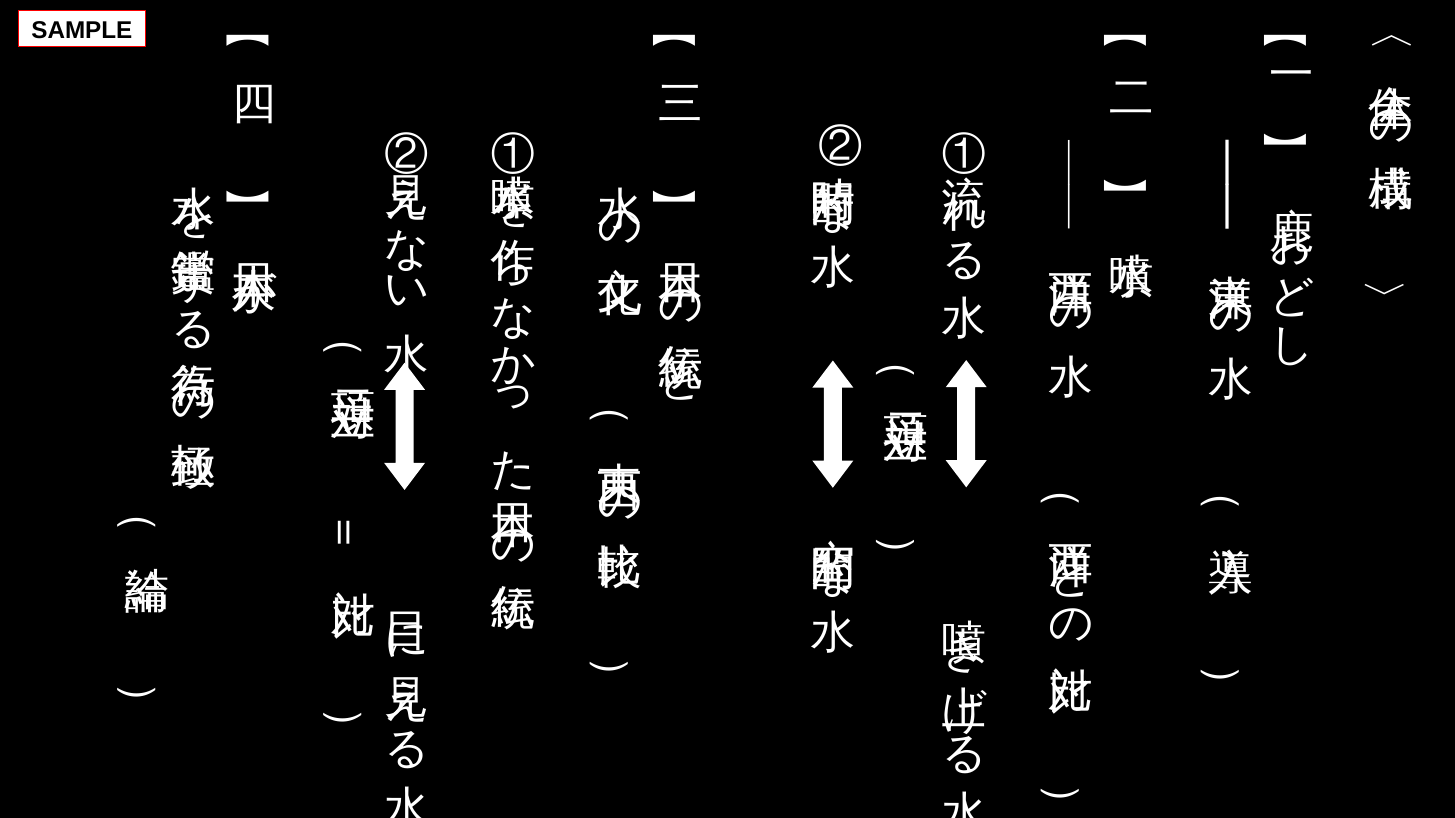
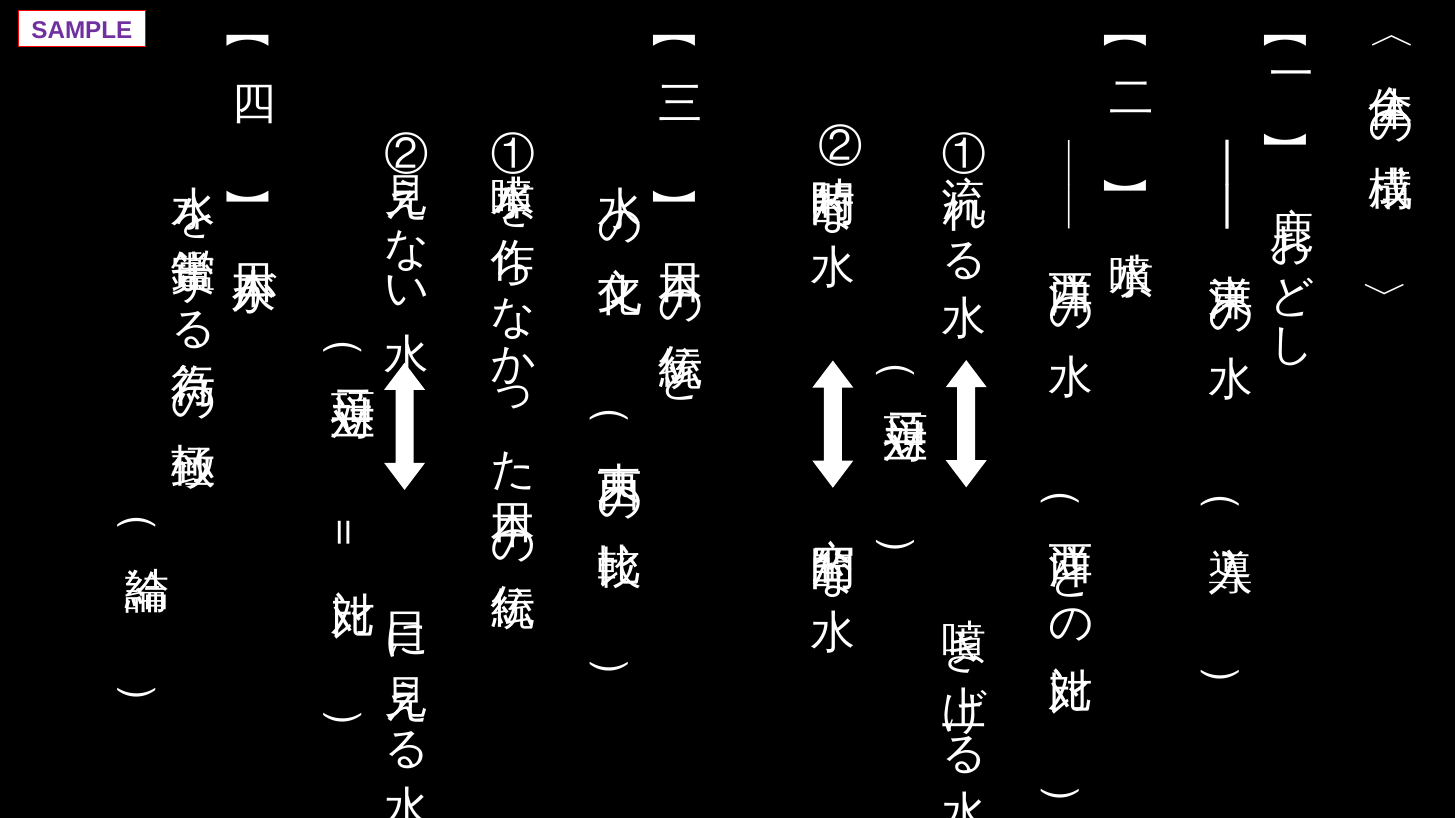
SAMPLE colour: black -> purple
